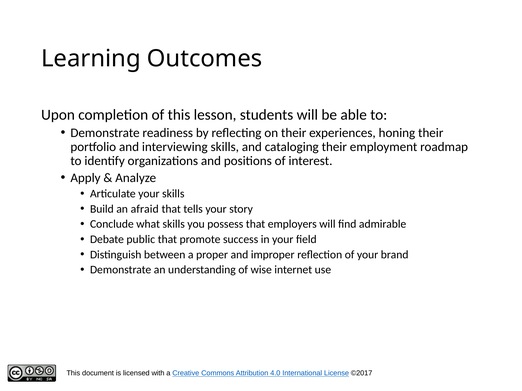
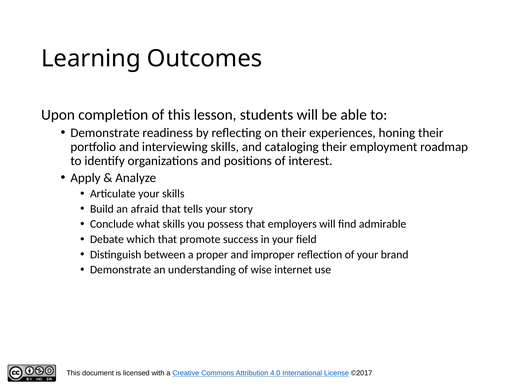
public: public -> which
